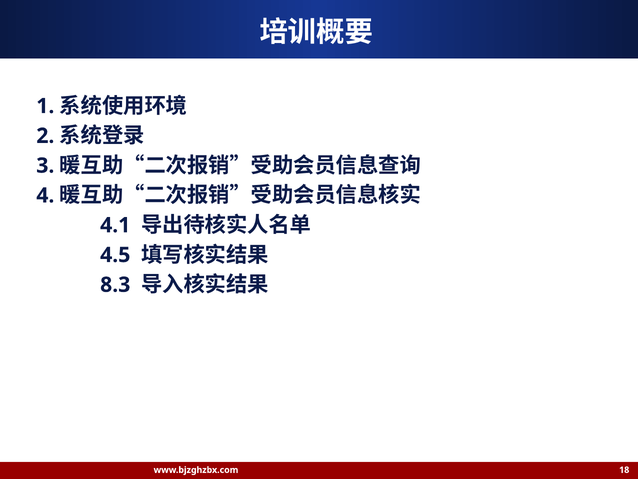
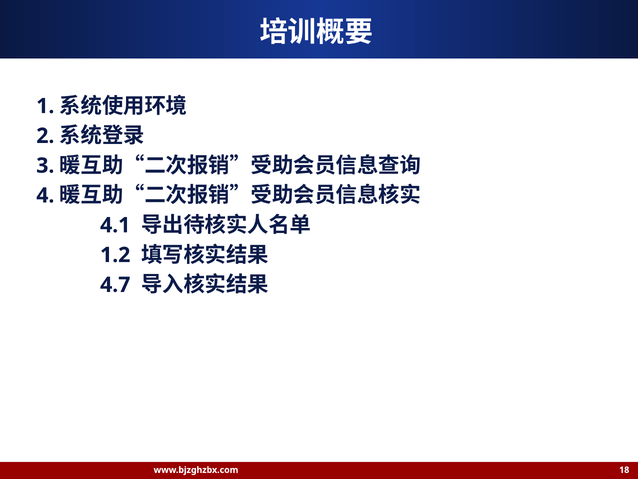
4.5: 4.5 -> 1.2
8.3: 8.3 -> 4.7
